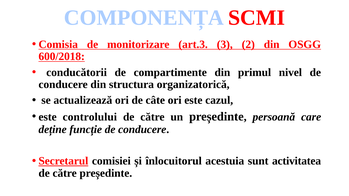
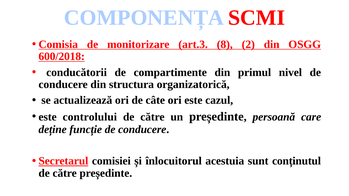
3: 3 -> 8
activitatea: activitatea -> conținutul
